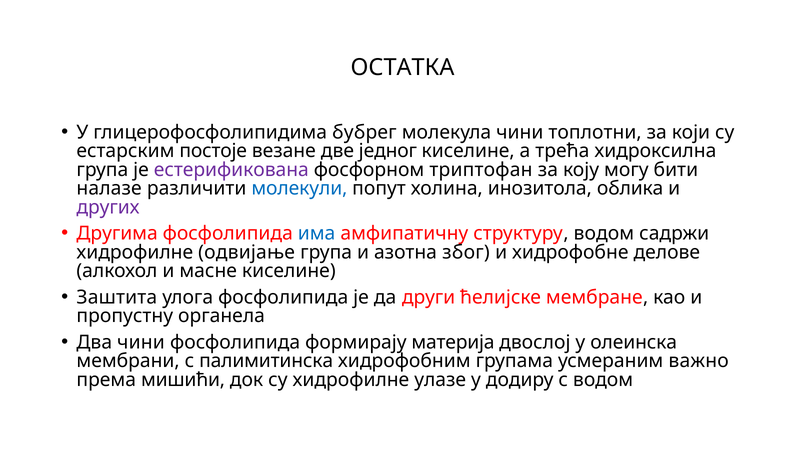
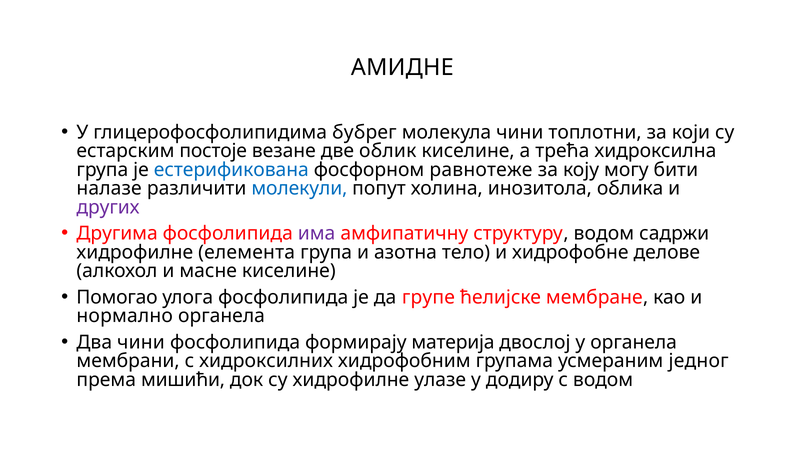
ОСТАТКА: ОСТАТКА -> АМИДНЕ
jeдног: jeдног -> облик
естерификована colour: purple -> blue
триптофан: триптофан -> равнотеже
има colour: blue -> purple
одвијање: одвијање -> елемента
због: због -> тело
Заштита: Заштита -> Помогао
други: други -> групе
пропустну: пропустну -> нормално
у олеинска: олеинска -> органела
палимитинска: палимитинска -> хидроксилних
важно: важно -> једног
